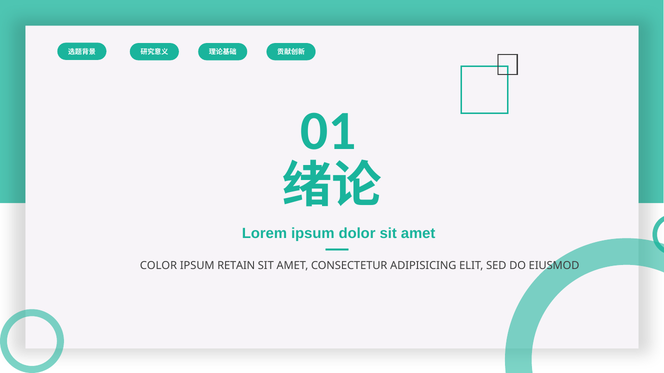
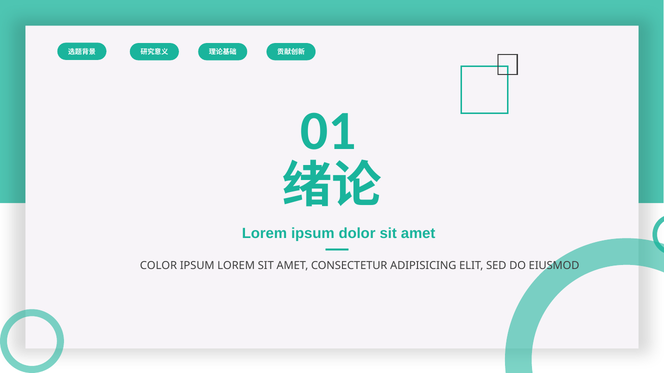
IPSUM RETAIN: RETAIN -> LOREM
